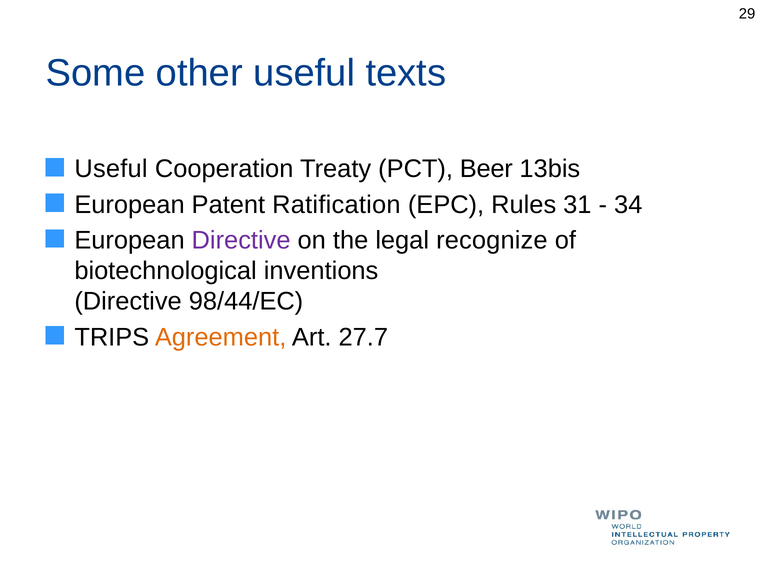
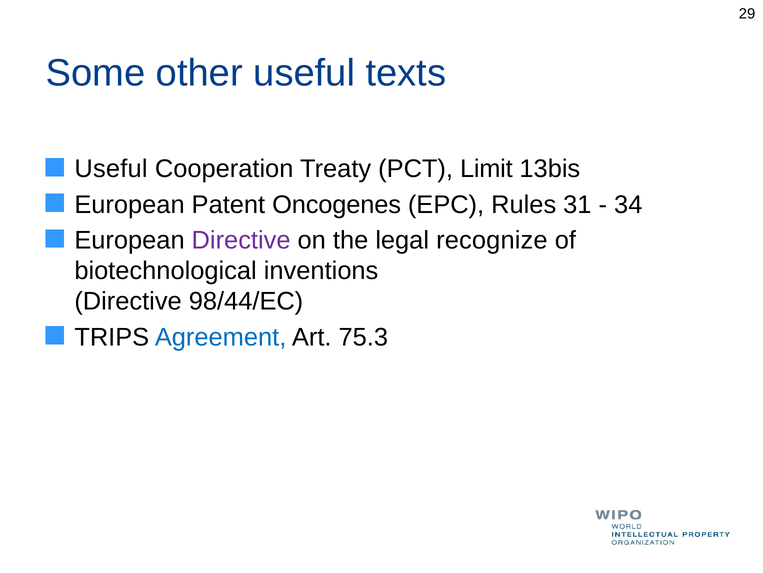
Beer: Beer -> Limit
Ratification: Ratification -> Oncogenes
Agreement colour: orange -> blue
27.7: 27.7 -> 75.3
